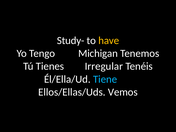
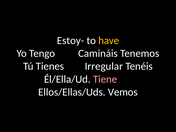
Study-: Study- -> Estoy-
Michigan: Michigan -> Camináis
Tiene colour: light blue -> pink
